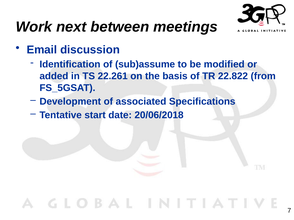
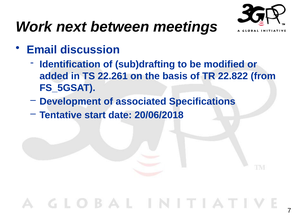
sub)assume: sub)assume -> sub)drafting
